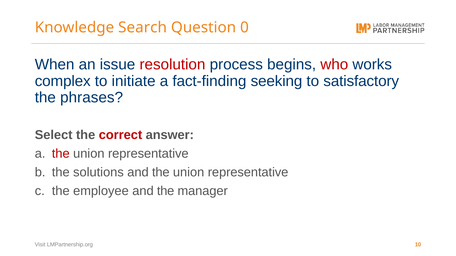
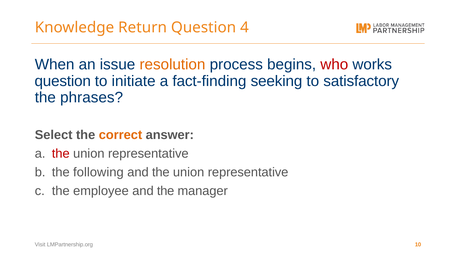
Search: Search -> Return
0: 0 -> 4
resolution colour: red -> orange
complex at (63, 81): complex -> question
correct colour: red -> orange
solutions: solutions -> following
